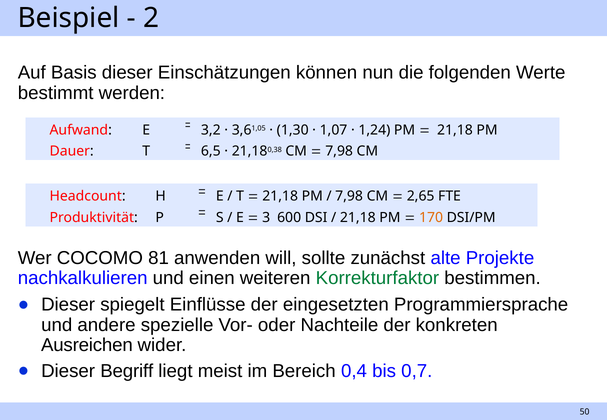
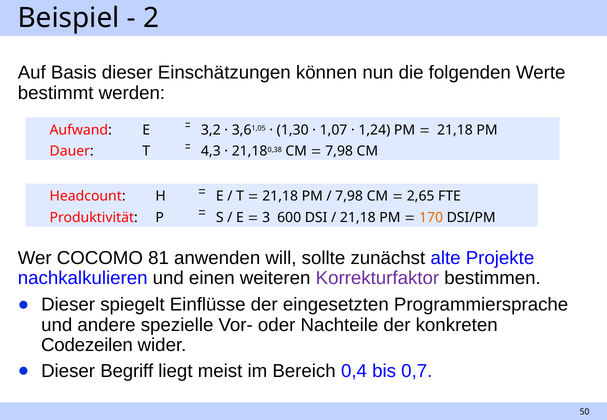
6,5: 6,5 -> 4,3
Korrekturfaktor colour: green -> purple
Ausreichen: Ausreichen -> Codezeilen
